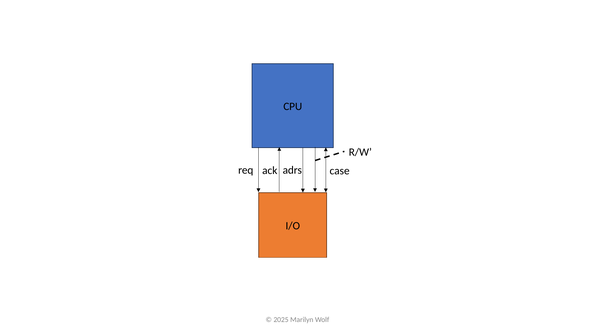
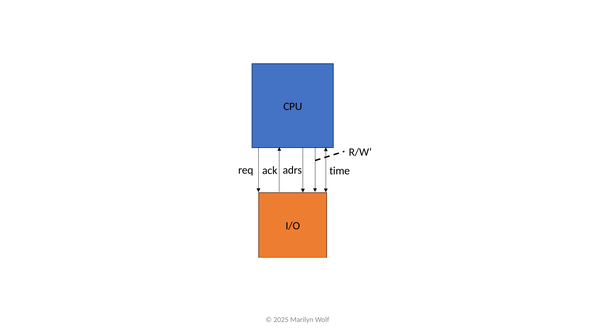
case: case -> time
